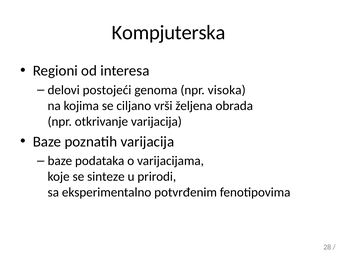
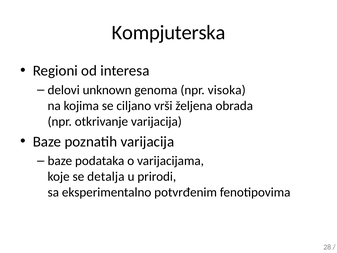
postojeći: postojeći -> unknown
sinteze: sinteze -> detalja
